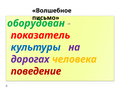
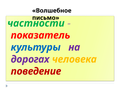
оборудован: оборудован -> частности
